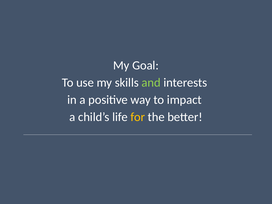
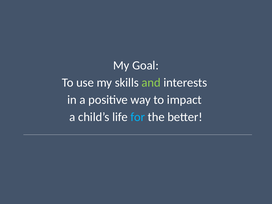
for colour: yellow -> light blue
